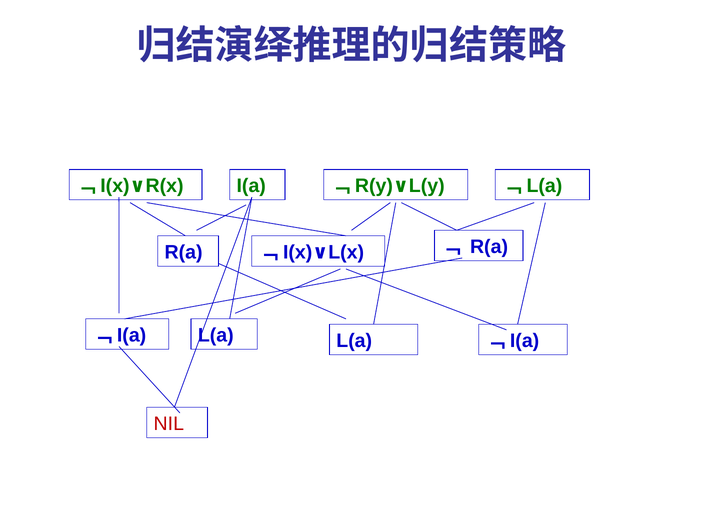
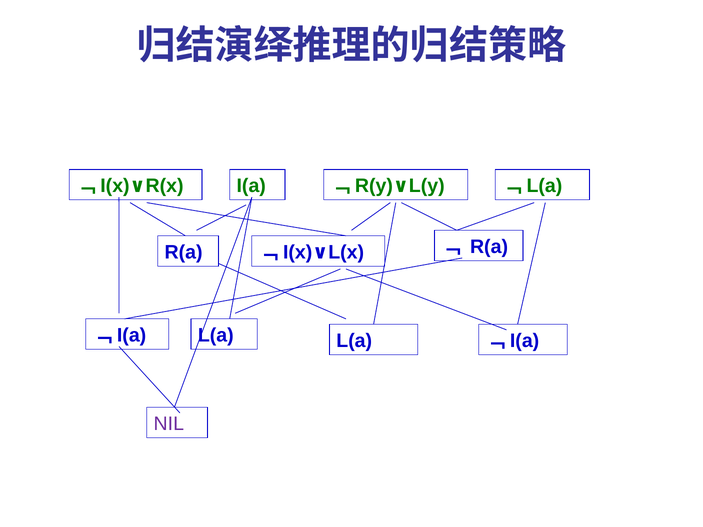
NIL colour: red -> purple
